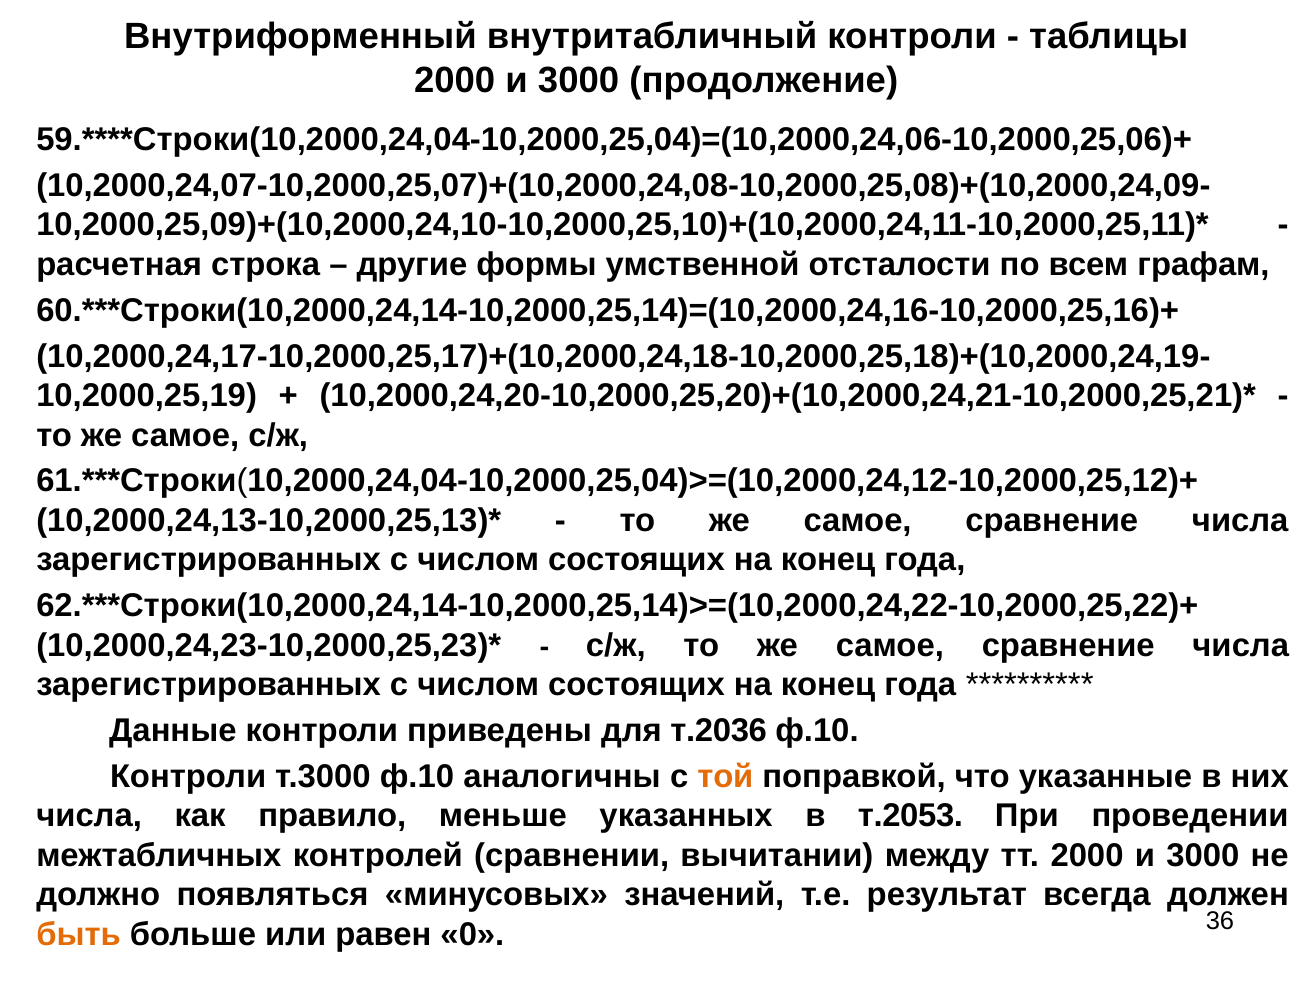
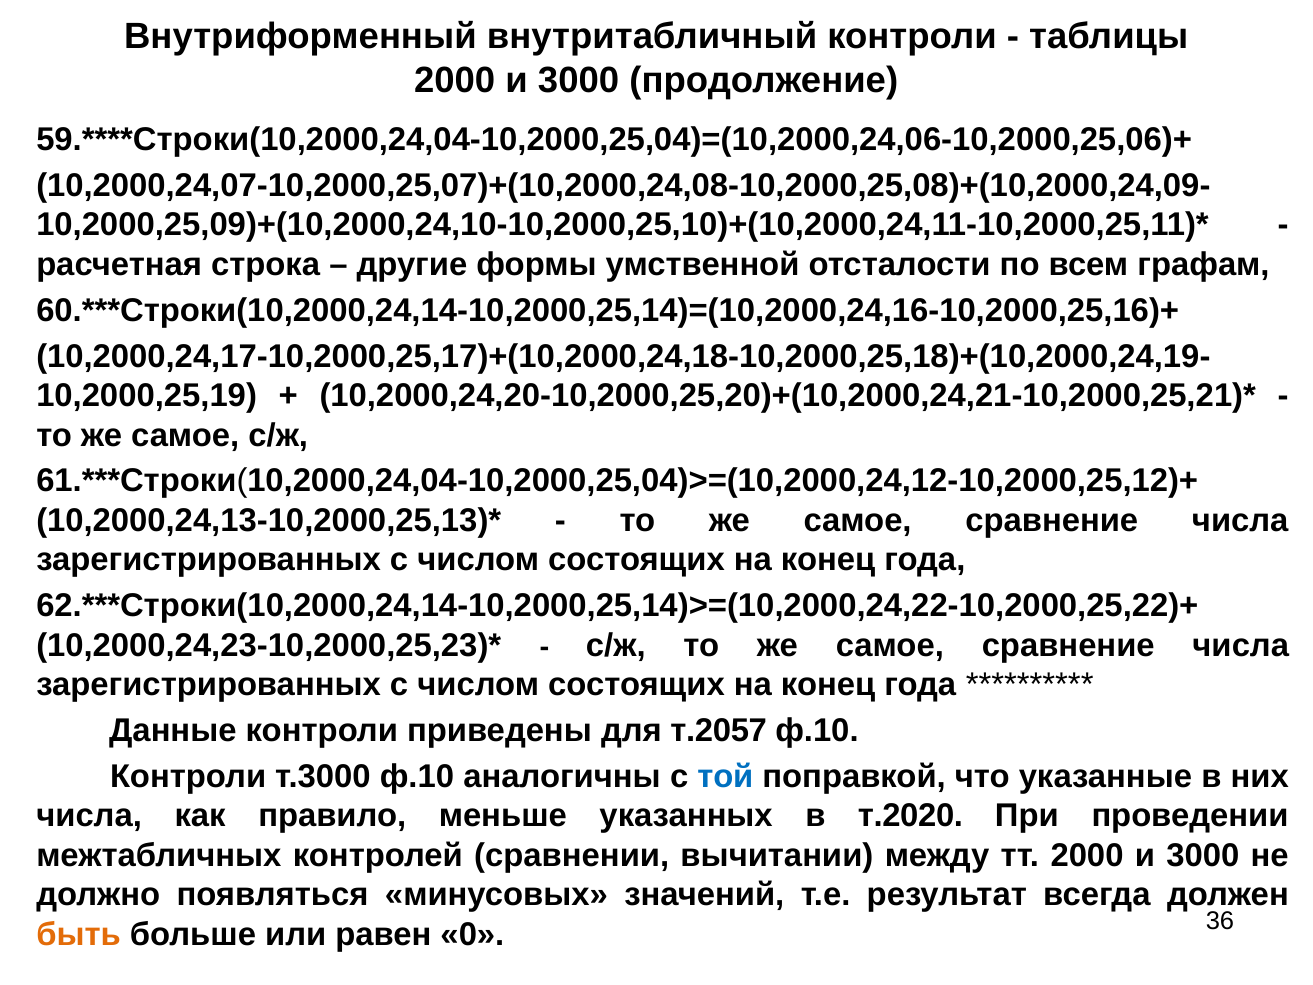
т.2036: т.2036 -> т.2057
той colour: orange -> blue
т.2053: т.2053 -> т.2020
